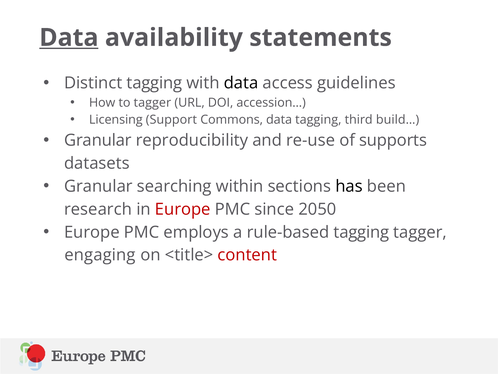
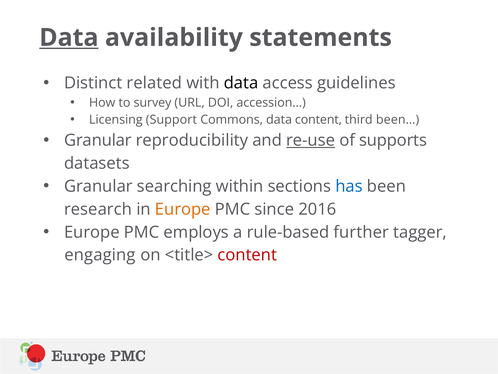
Distinct tagging: tagging -> related
to tagger: tagger -> survey
data tagging: tagging -> content
build…: build… -> been…
re-use underline: none -> present
has colour: black -> blue
Europe at (183, 209) colour: red -> orange
2050: 2050 -> 2016
rule-based tagging: tagging -> further
